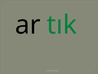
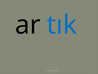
tık colour: green -> blue
